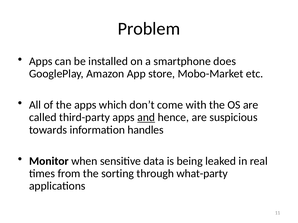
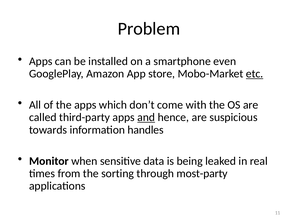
does: does -> even
etc underline: none -> present
what-party: what-party -> most-party
